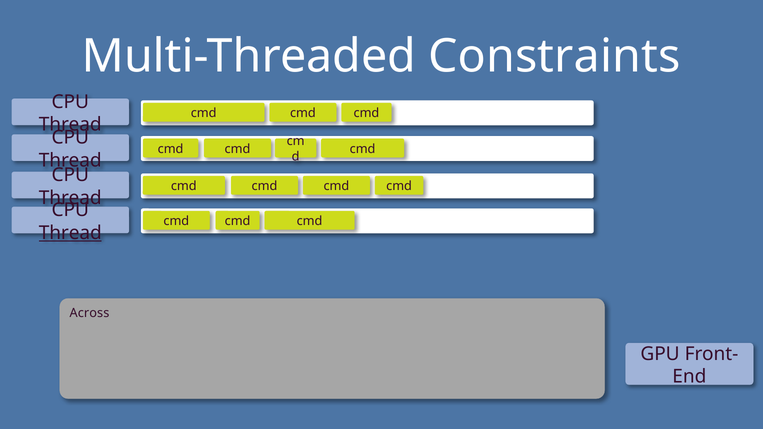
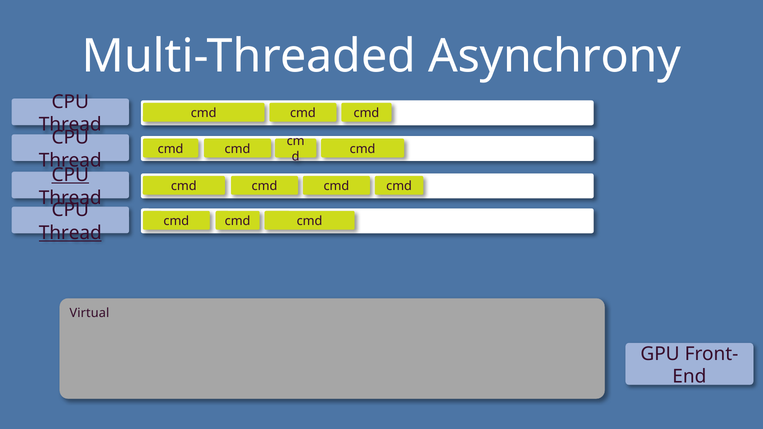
Constraints: Constraints -> Asynchrony
CPU at (70, 175) underline: none -> present
Across: Across -> Virtual
